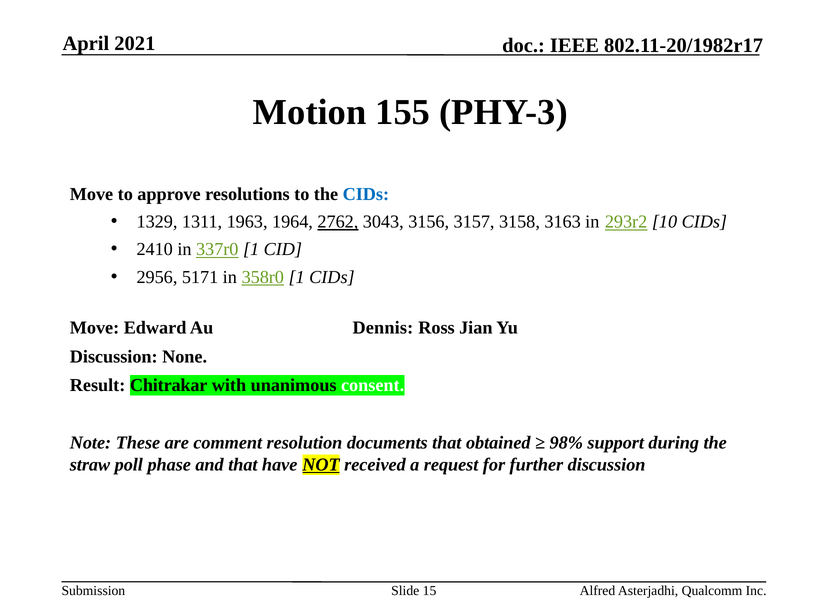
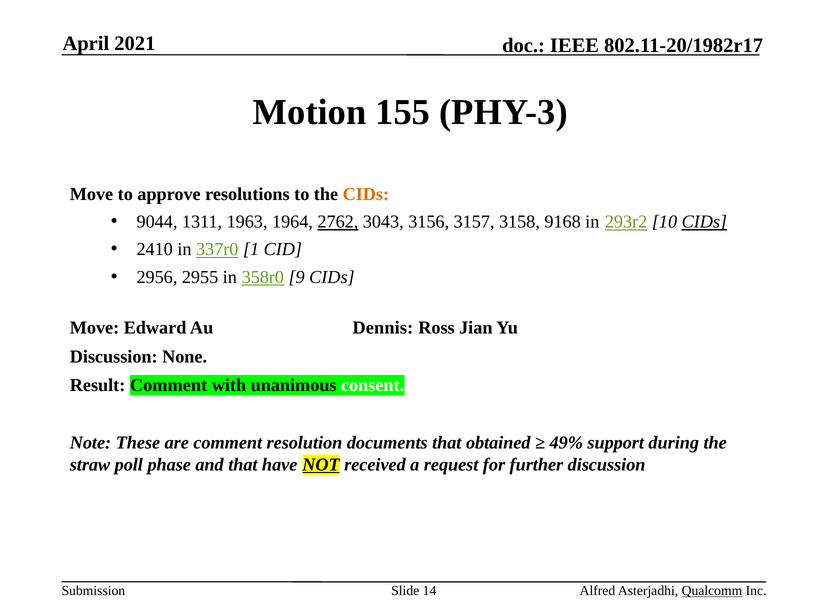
CIDs at (366, 194) colour: blue -> orange
1329: 1329 -> 9044
3163: 3163 -> 9168
CIDs at (704, 222) underline: none -> present
5171: 5171 -> 2955
358r0 1: 1 -> 9
Result Chitrakar: Chitrakar -> Comment
98%: 98% -> 49%
15: 15 -> 14
Qualcomm underline: none -> present
